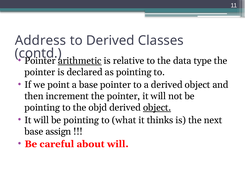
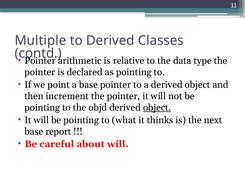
Address: Address -> Multiple
arithmetic underline: present -> none
assign: assign -> report
